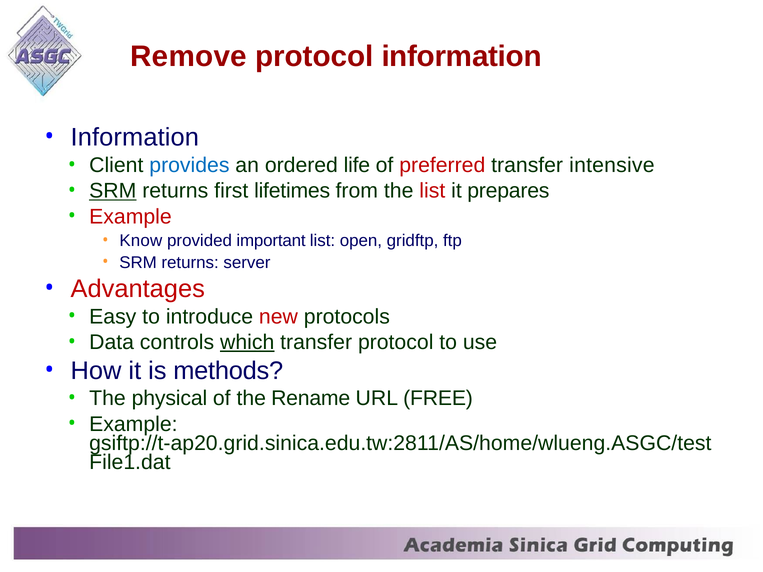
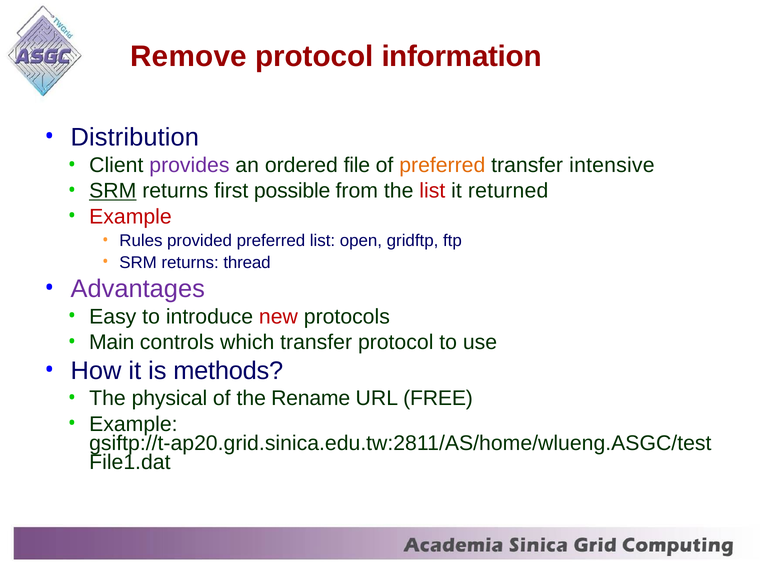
Information at (135, 137): Information -> Distribution
provides colour: blue -> purple
life: life -> file
preferred at (442, 165) colour: red -> orange
lifetimes: lifetimes -> possible
prepares: prepares -> returned
Know: Know -> Rules
provided important: important -> preferred
server: server -> thread
Advantages colour: red -> purple
Data: Data -> Main
which underline: present -> none
